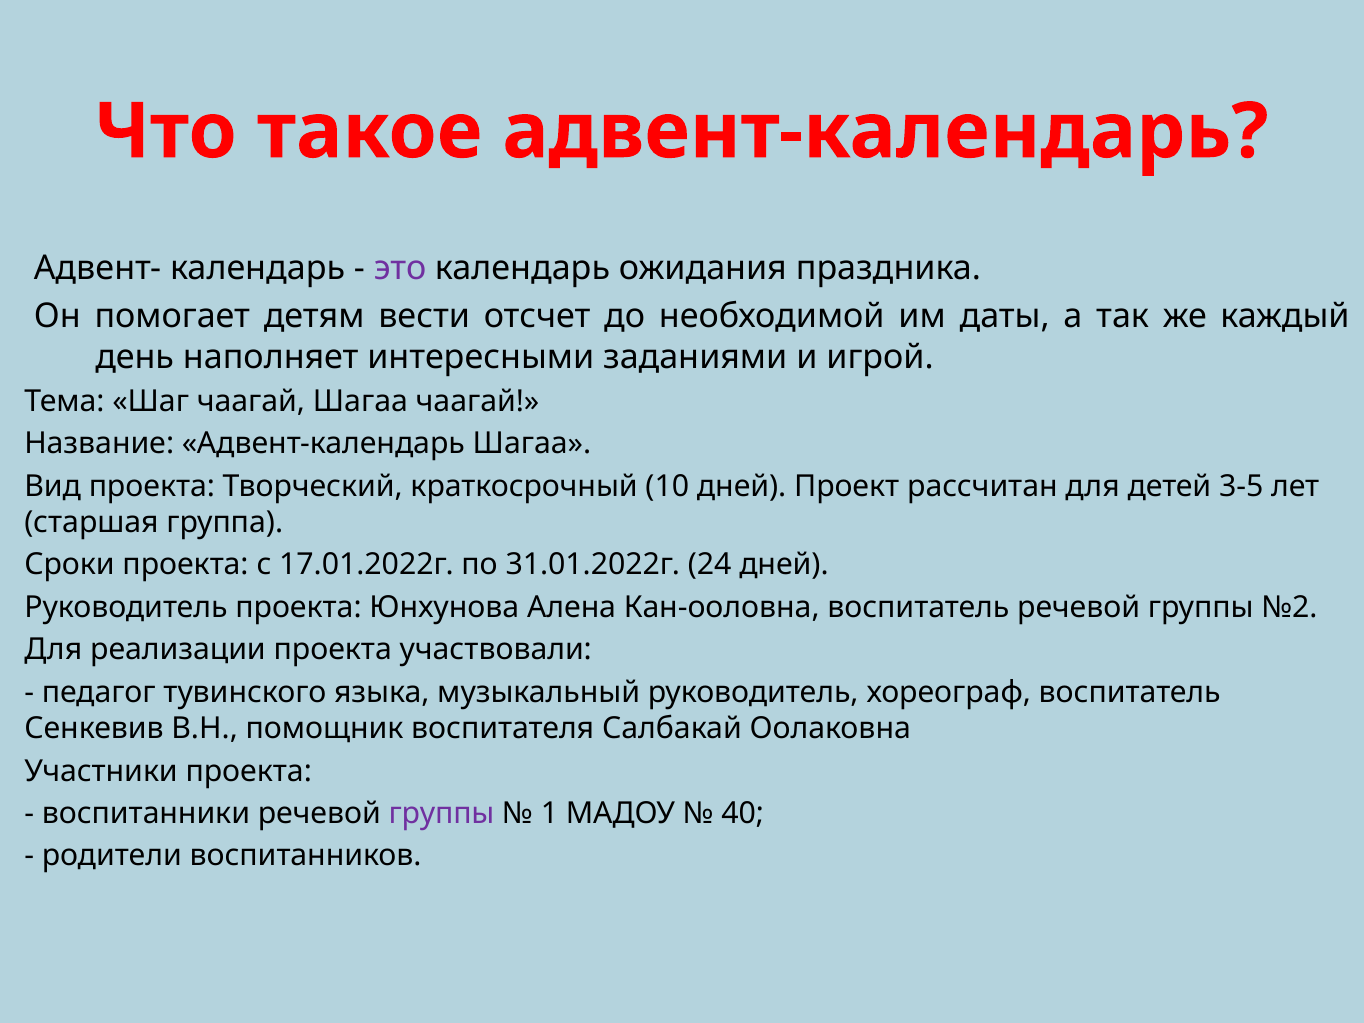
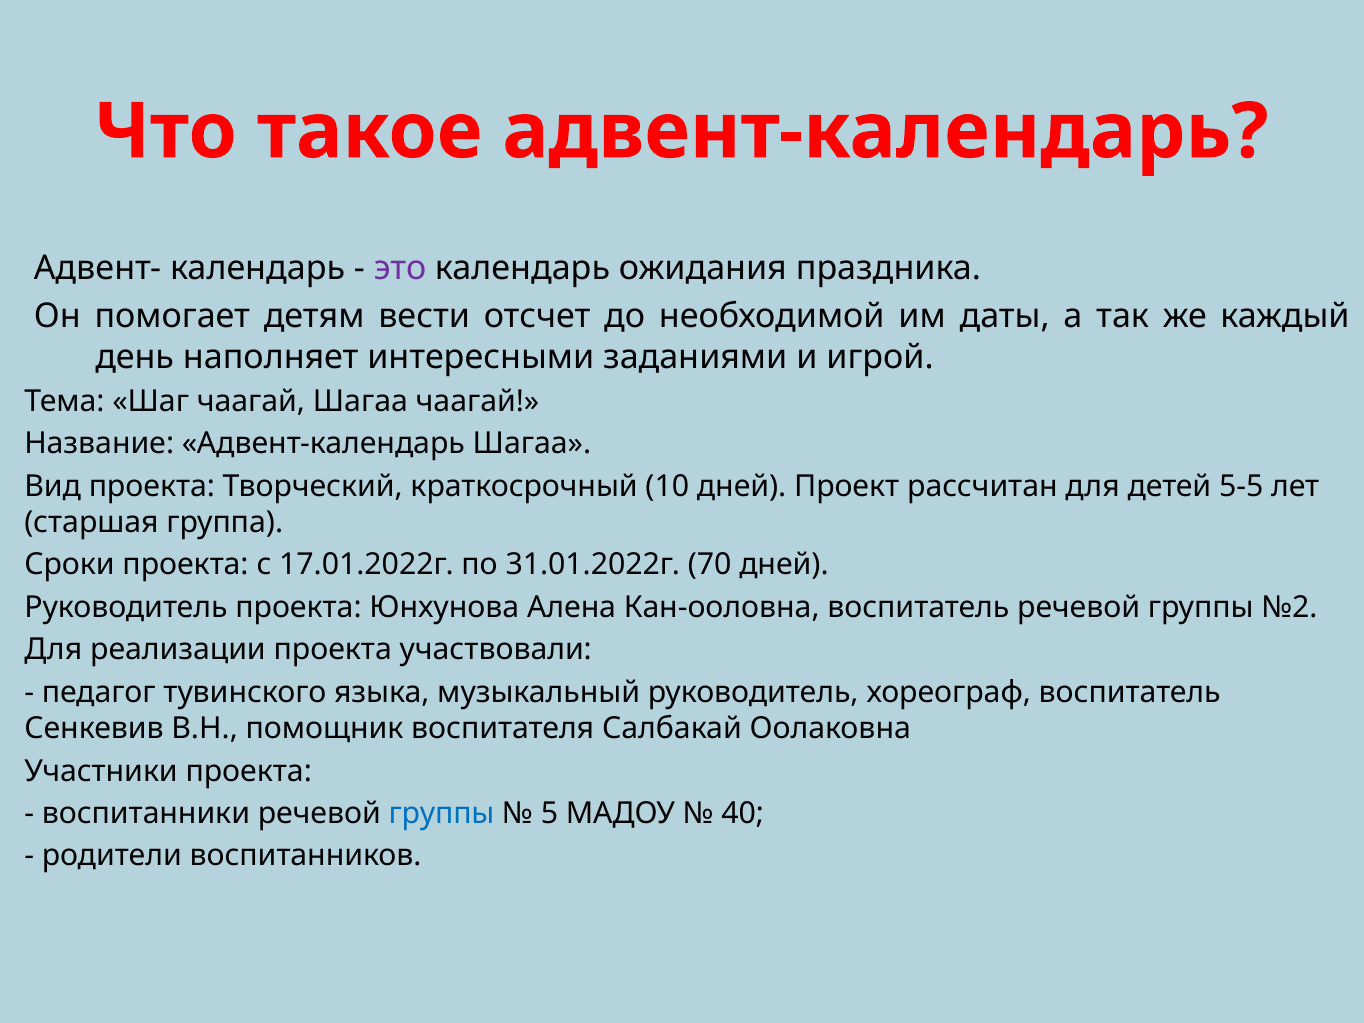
3-5: 3-5 -> 5-5
24: 24 -> 70
группы at (442, 813) colour: purple -> blue
1: 1 -> 5
